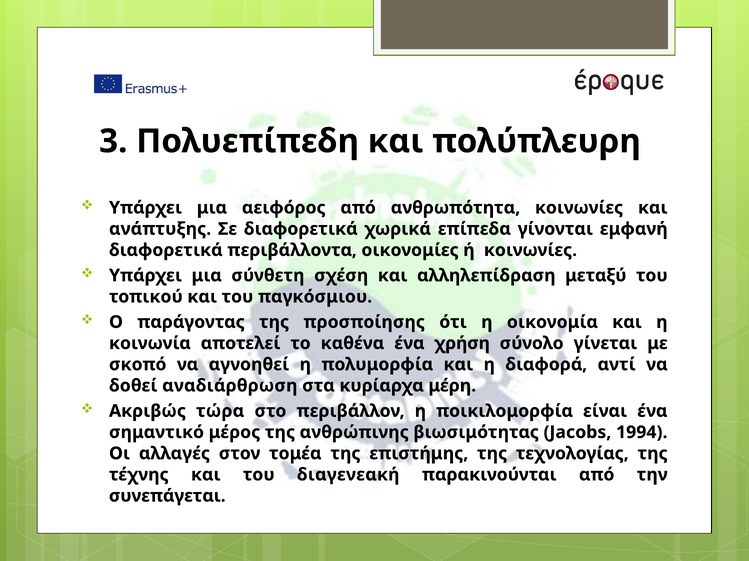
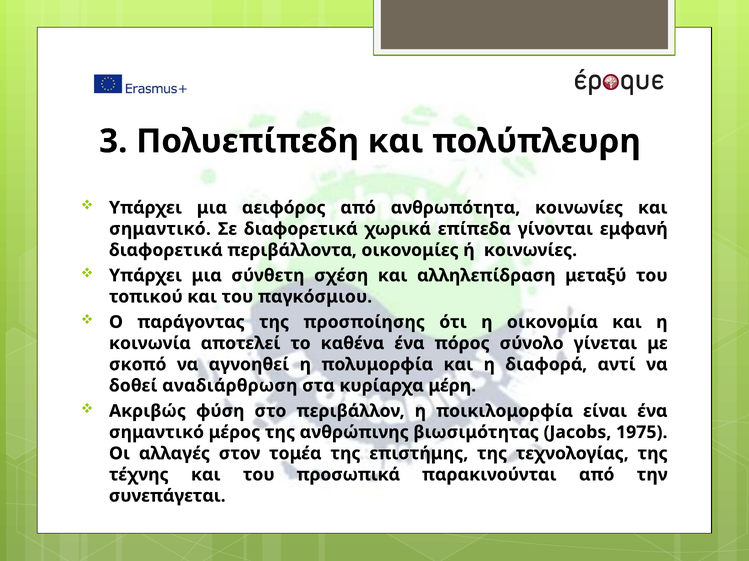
ανάπτυξης at (160, 229): ανάπτυξης -> σημαντικό
χρήση: χρήση -> πόρος
τώρα: τώρα -> φύση
1994: 1994 -> 1975
διαγενεακή: διαγενεακή -> προσωπικά
